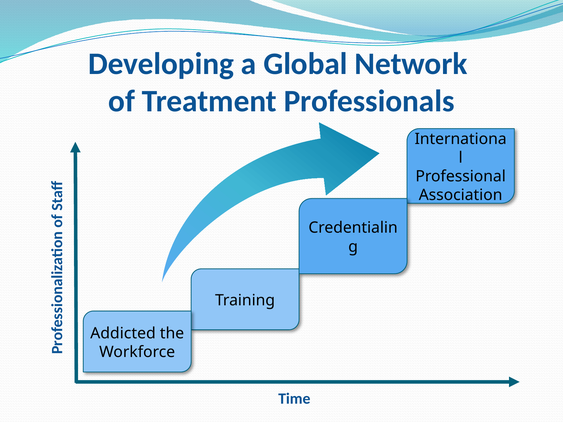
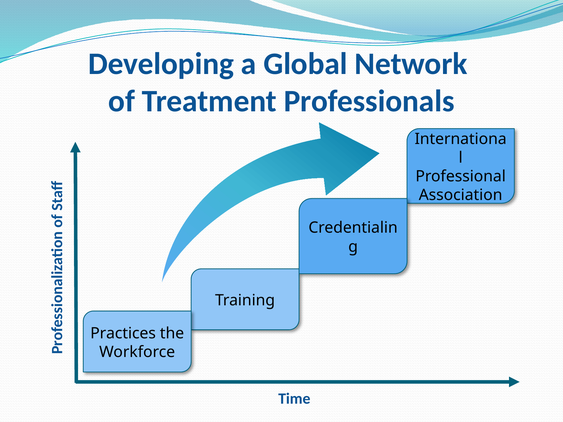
Addicted: Addicted -> Practices
